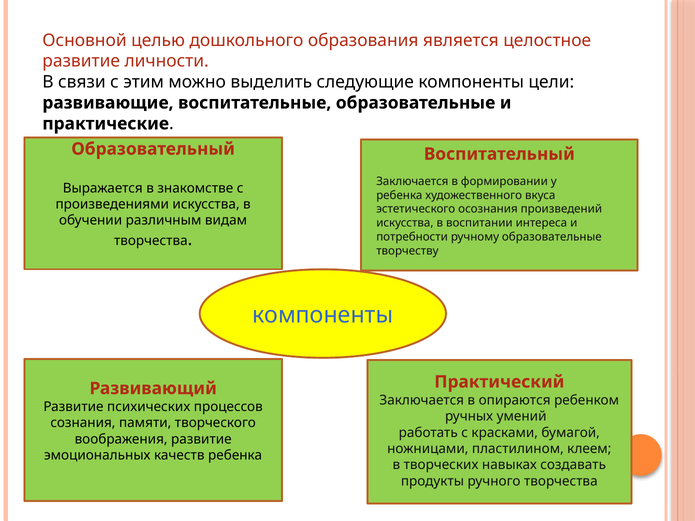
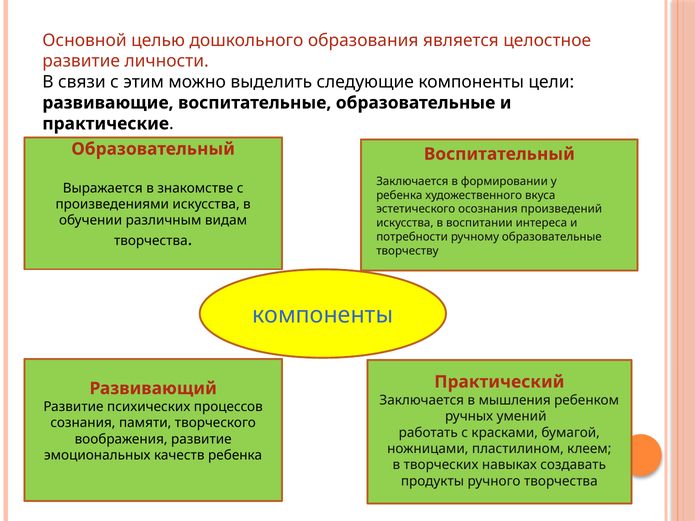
опираются: опираются -> мышления
